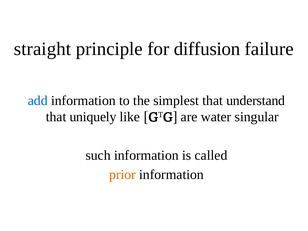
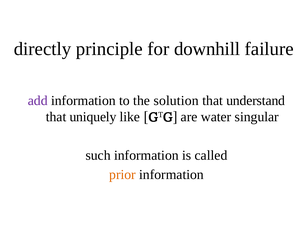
straight: straight -> directly
diffusion: diffusion -> downhill
add colour: blue -> purple
simplest: simplest -> solution
